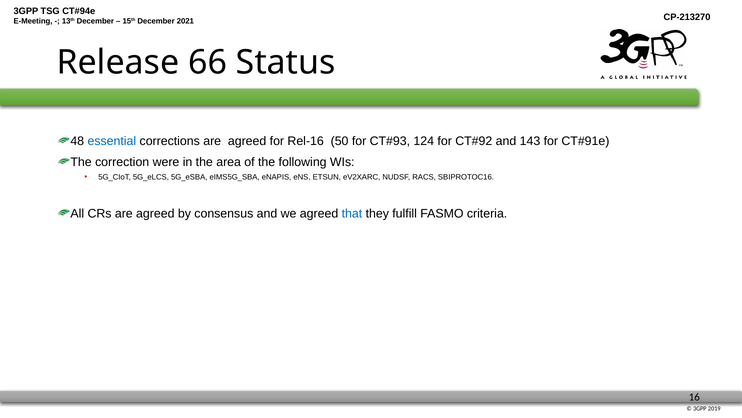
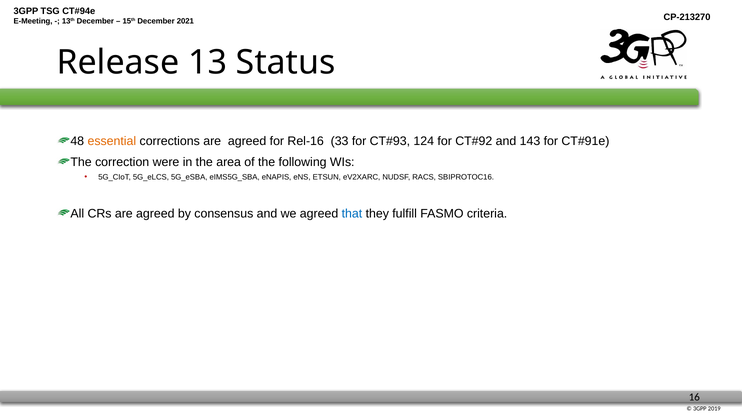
66: 66 -> 13
essential colour: blue -> orange
50: 50 -> 33
